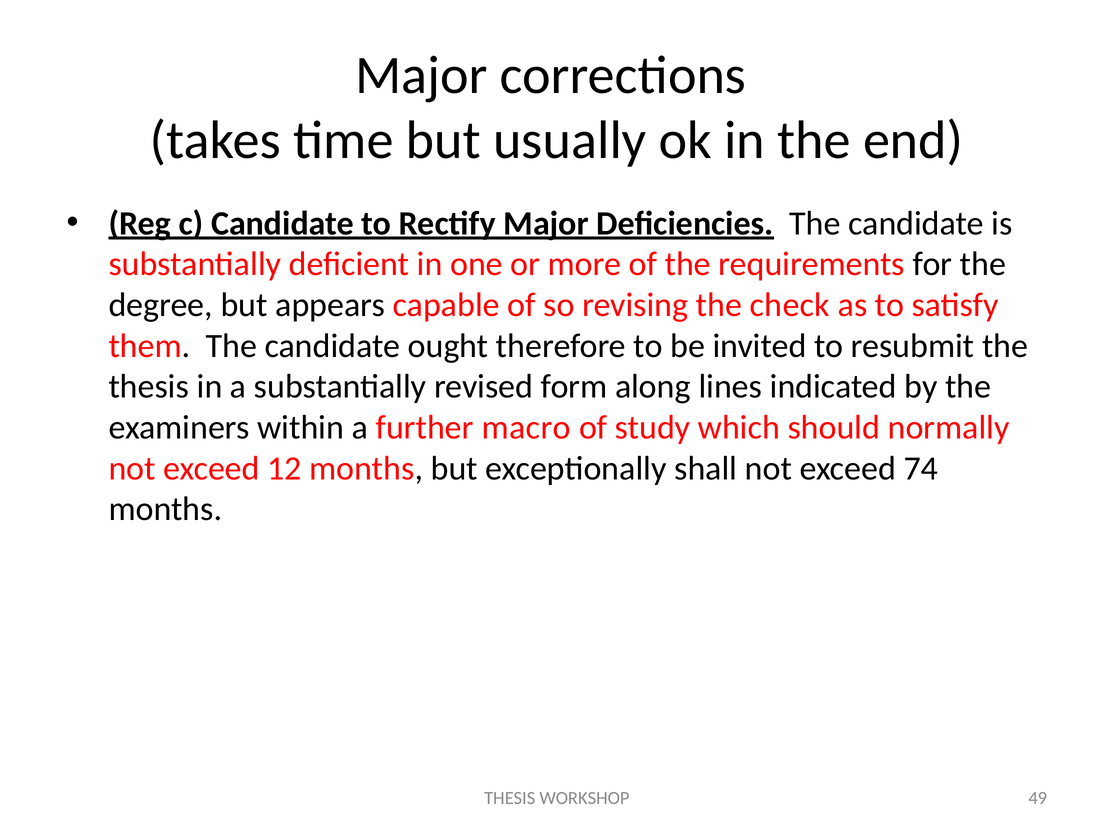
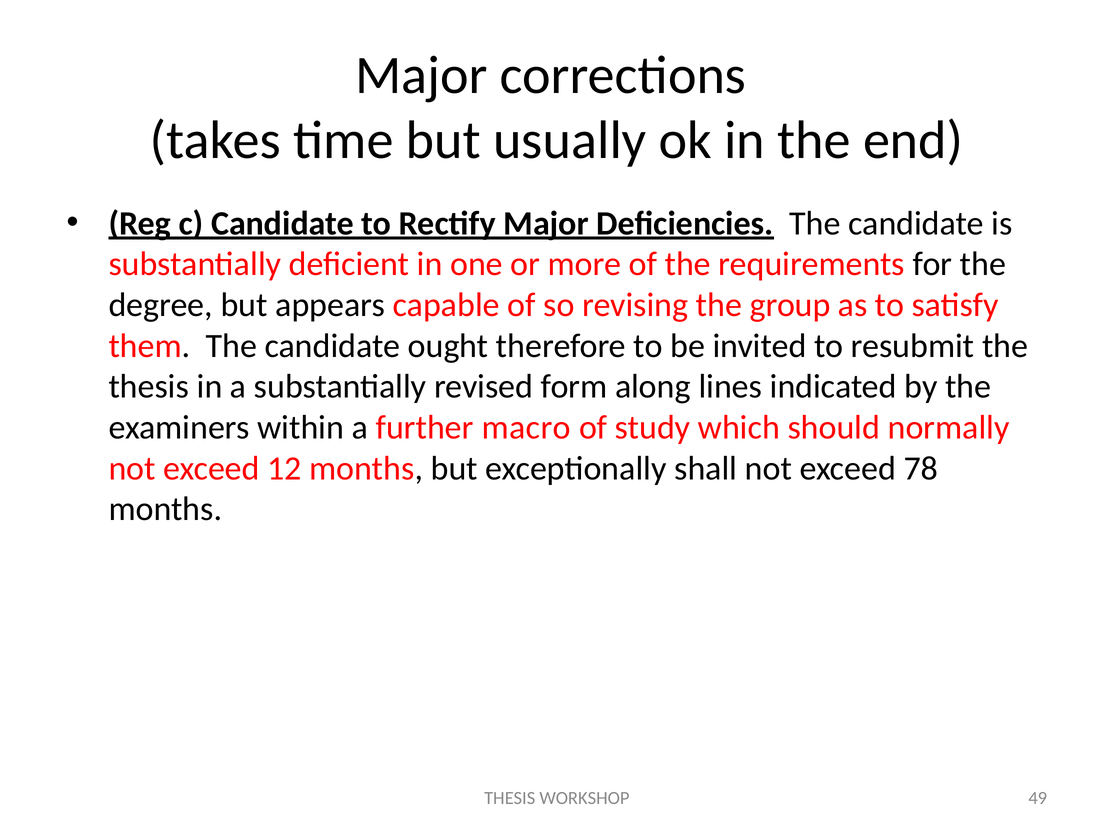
check: check -> group
74: 74 -> 78
